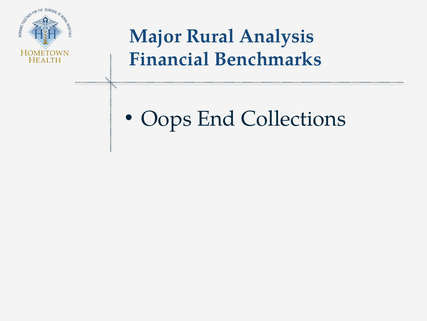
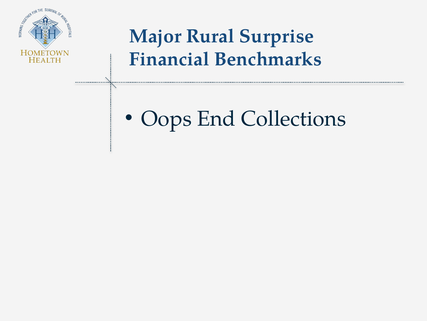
Analysis: Analysis -> Surprise
